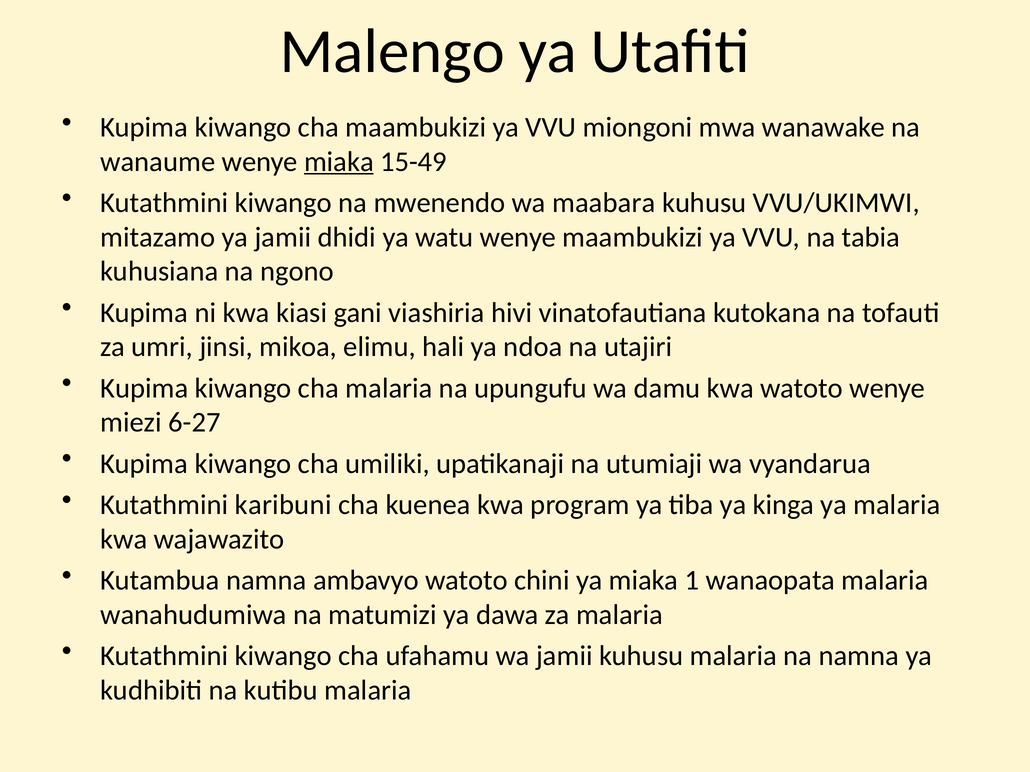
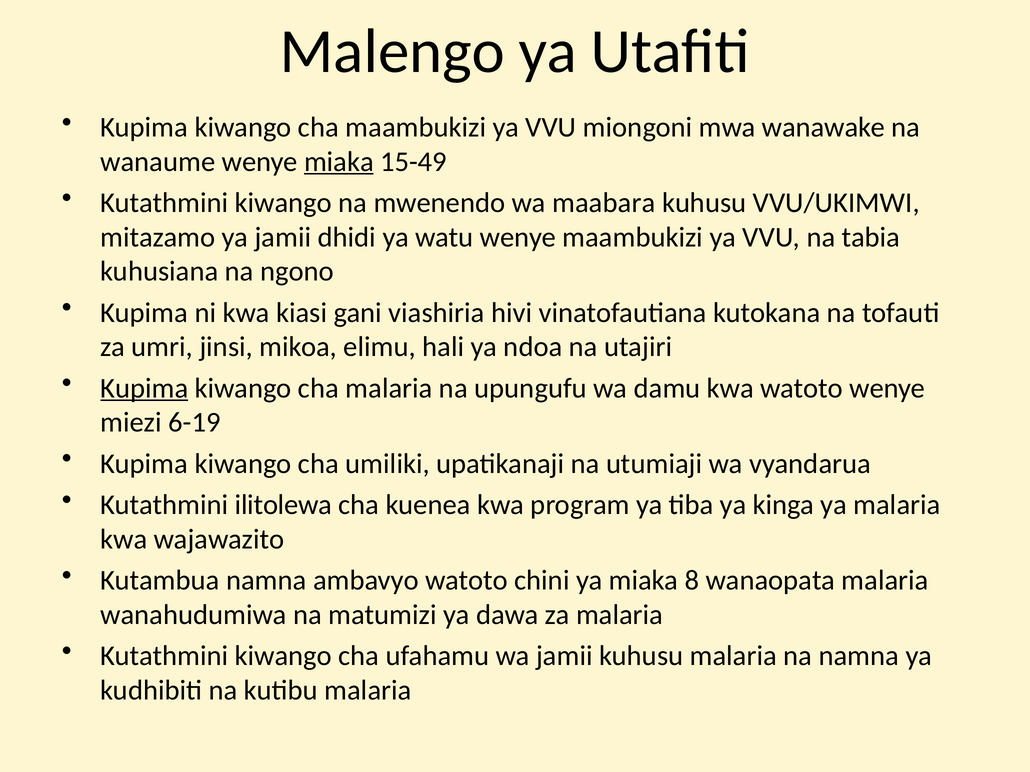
Kupima at (144, 388) underline: none -> present
6-27: 6-27 -> 6-19
karibuni: karibuni -> ilitolewa
1: 1 -> 8
